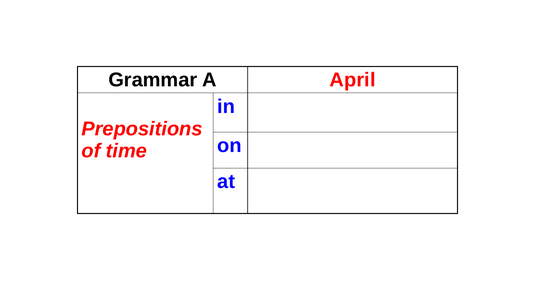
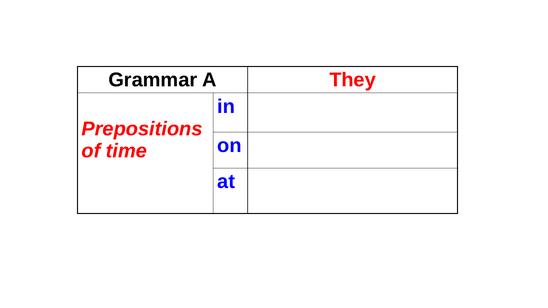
April: April -> They
